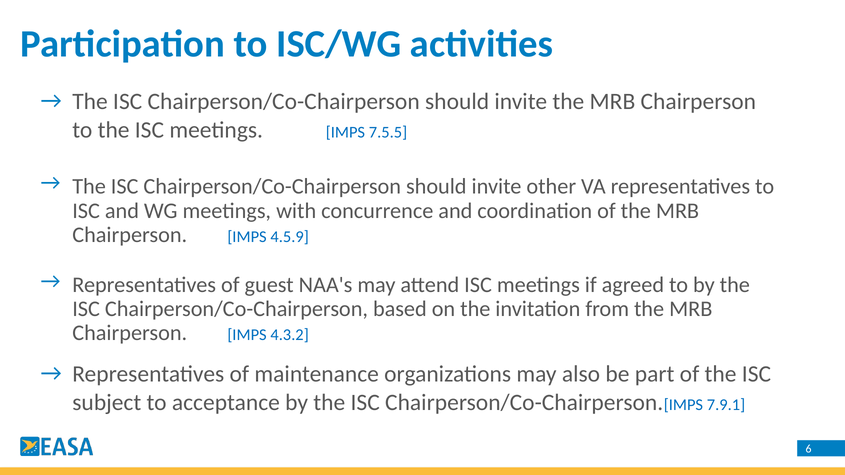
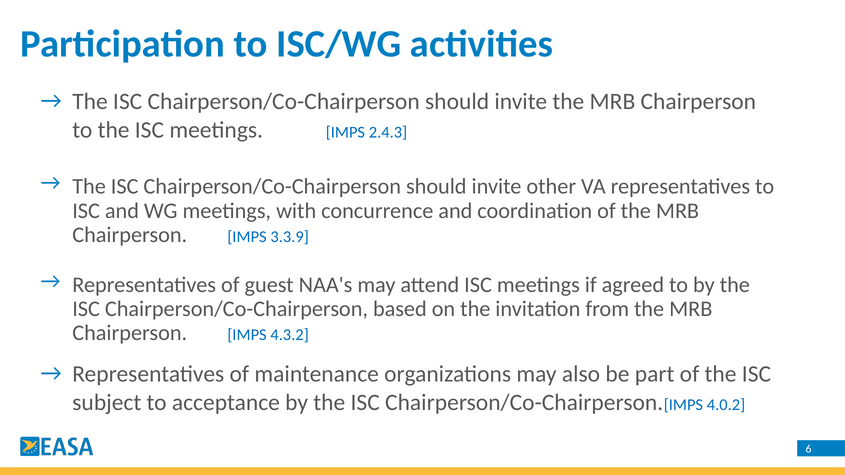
7.5.5: 7.5.5 -> 2.4.3
4.5.9: 4.5.9 -> 3.3.9
7.9.1: 7.9.1 -> 4.0.2
